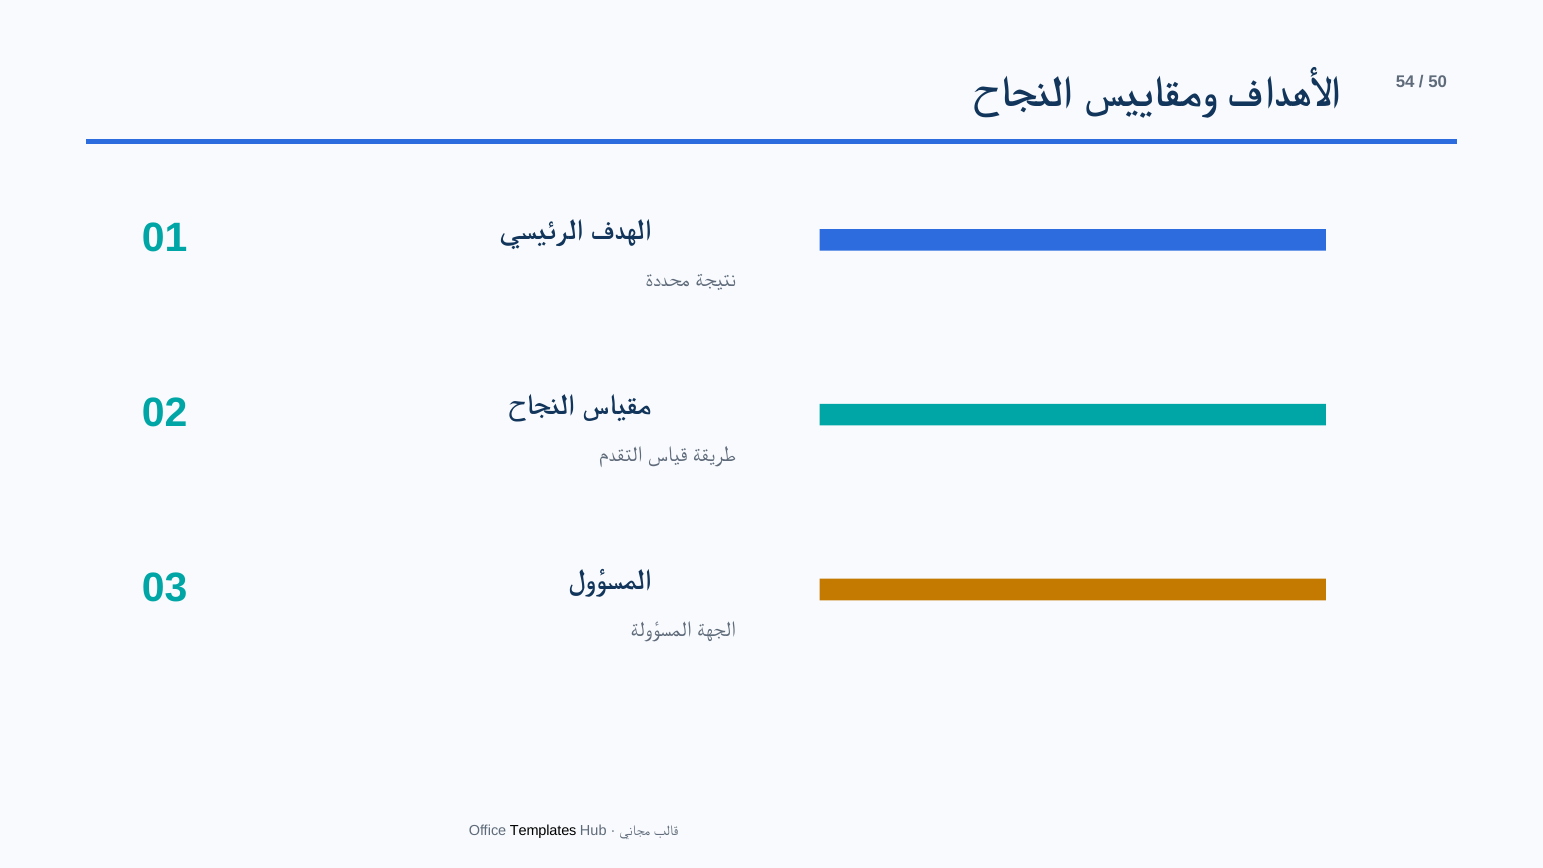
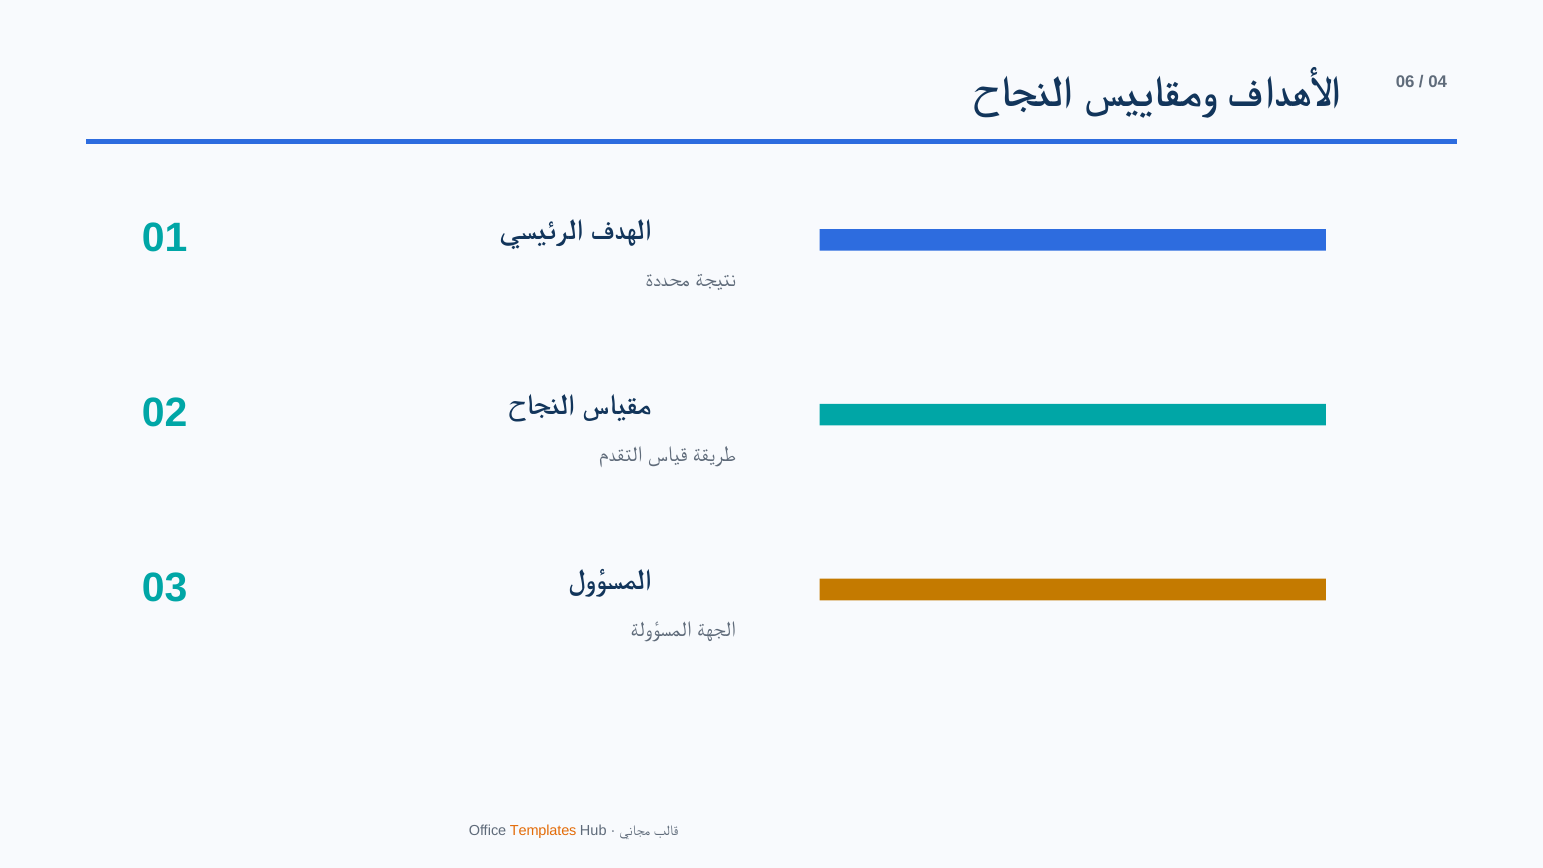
54: 54 -> 06
50: 50 -> 04
Templates colour: black -> orange
